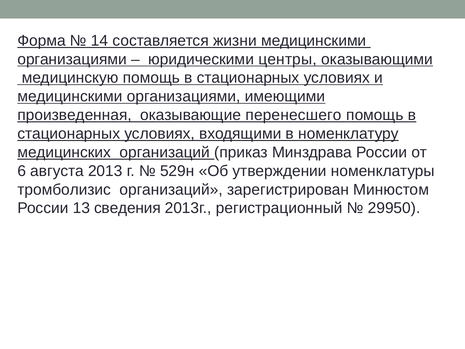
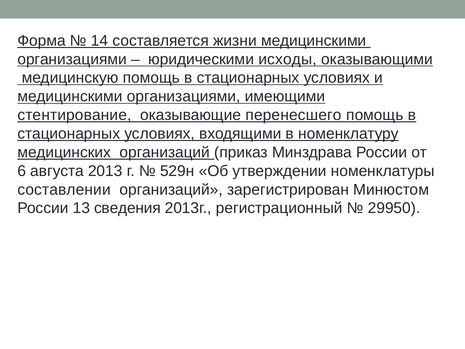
центры: центры -> исходы
произведенная: произведенная -> стентирование
тромболизис: тромболизис -> составлении
